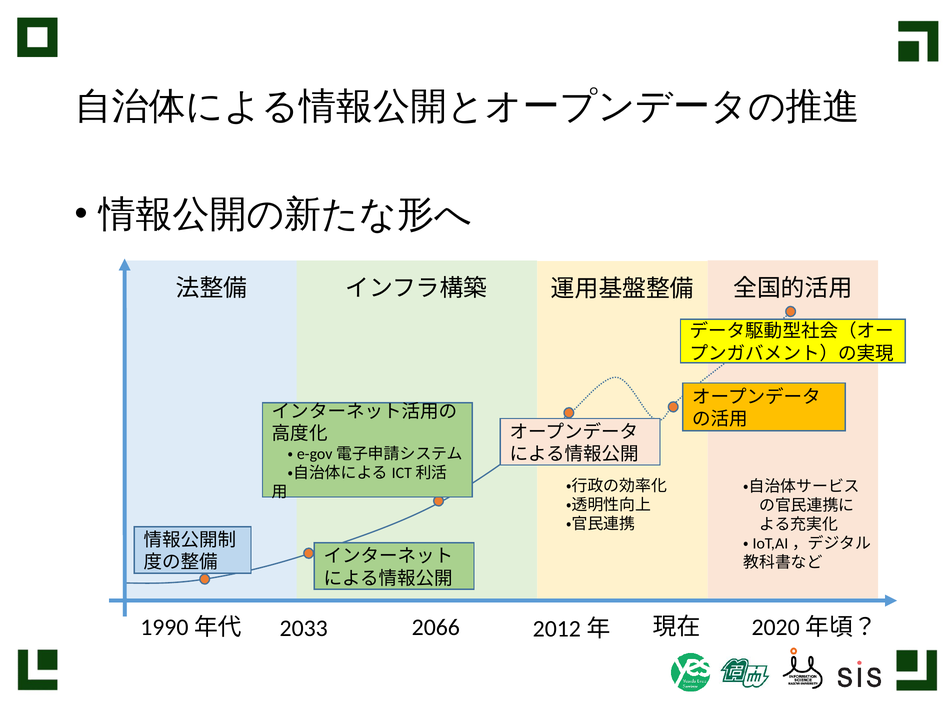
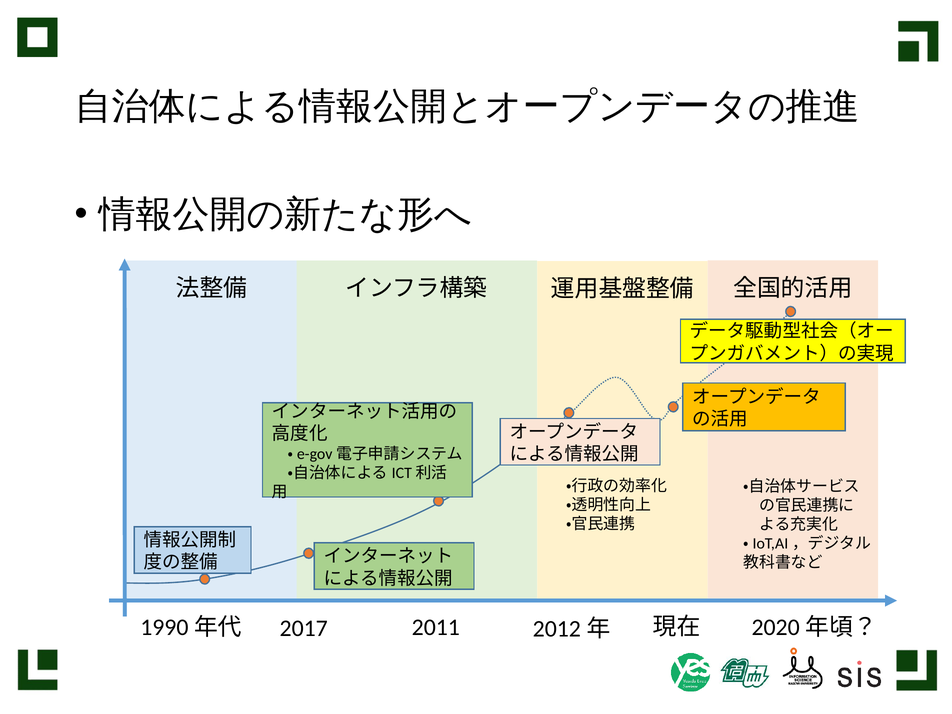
2033: 2033 -> 2017
2066: 2066 -> 2011
